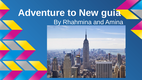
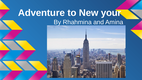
guia: guia -> your
